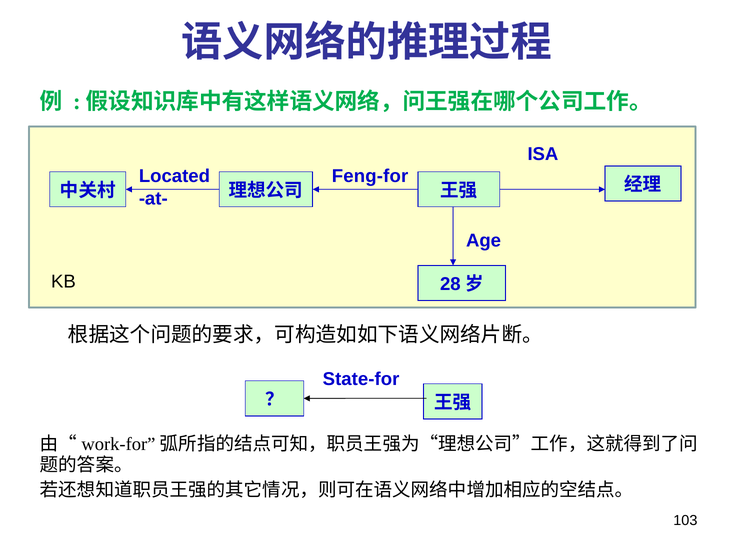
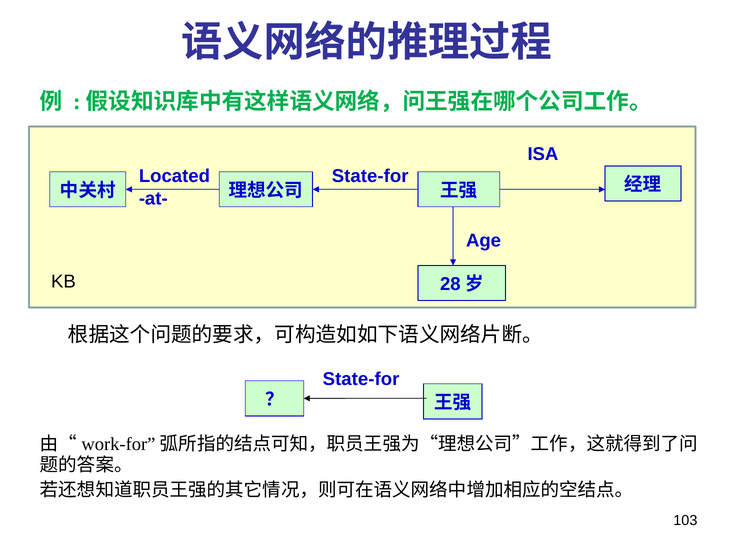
Feng-for at (370, 176): Feng-for -> State-for
